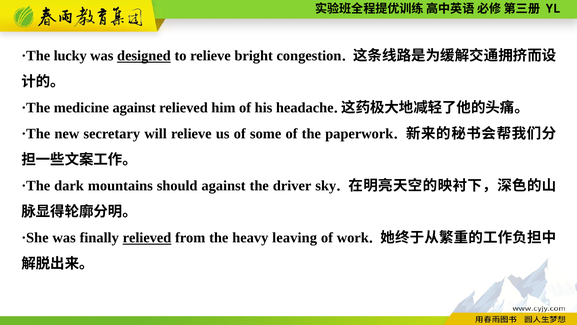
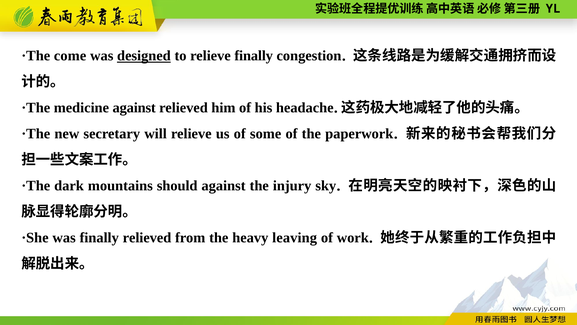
lucky: lucky -> come
relieve bright: bright -> finally
driver: driver -> injury
relieved at (147, 238) underline: present -> none
